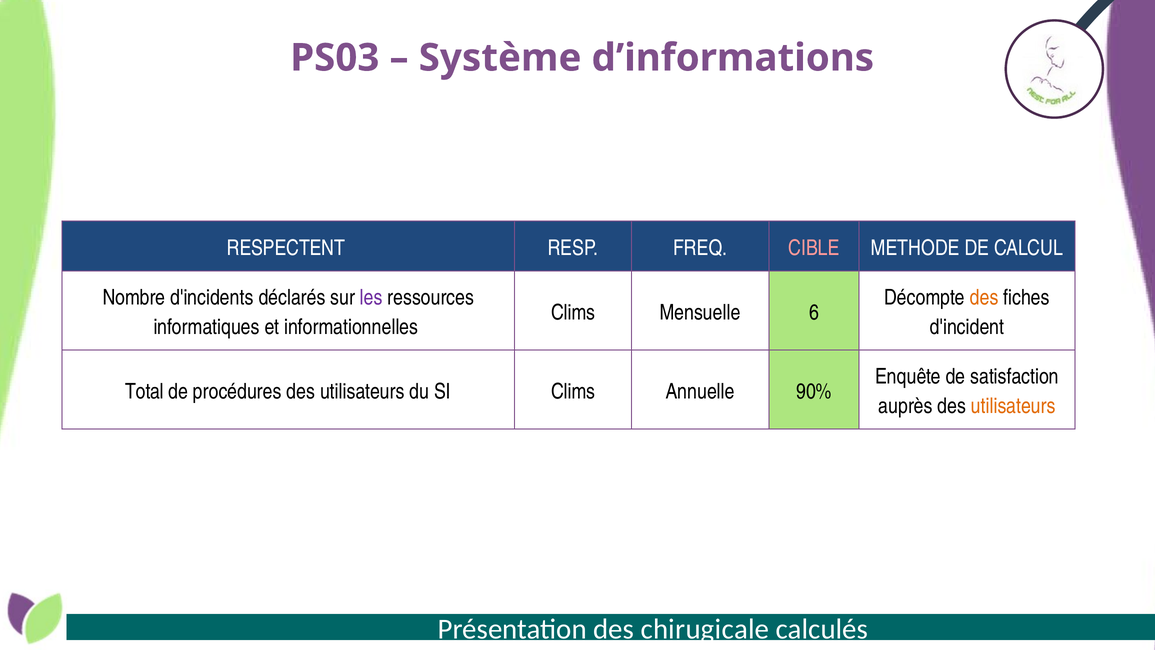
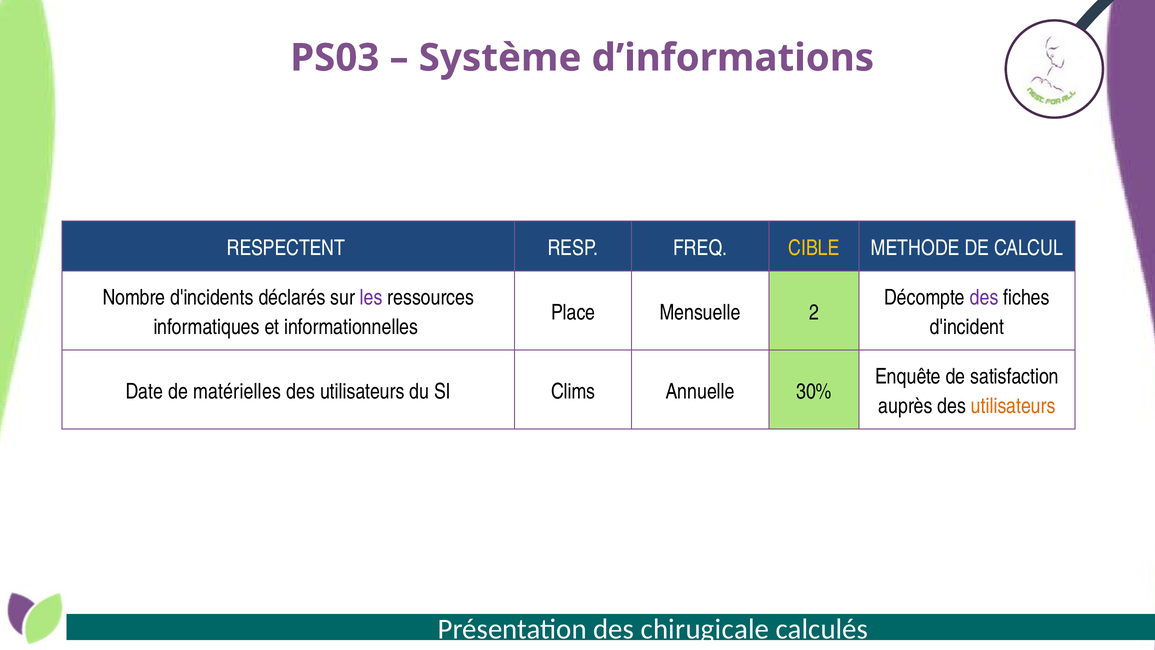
CIBLE colour: pink -> yellow
des at (984, 297) colour: orange -> purple
Clims at (573, 312): Clims -> Place
6: 6 -> 2
Total: Total -> Date
procédures: procédures -> matérielles
90%: 90% -> 30%
